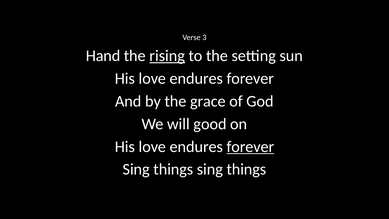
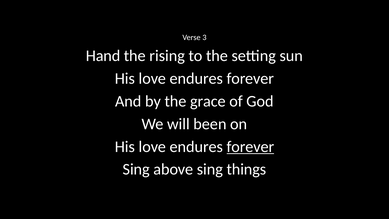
rising underline: present -> none
good: good -> been
things at (173, 169): things -> above
